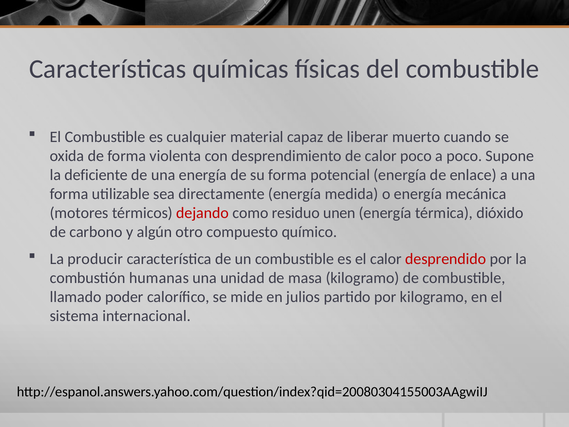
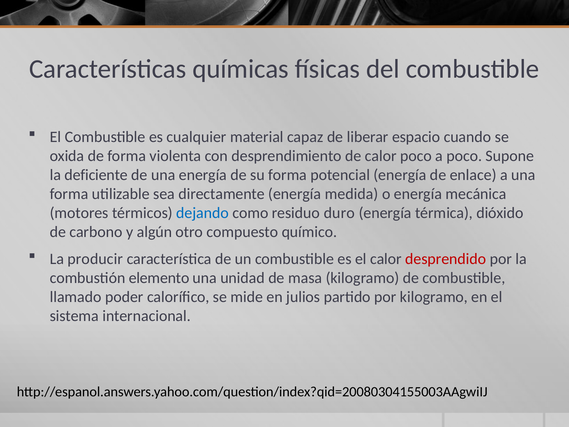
muerto: muerto -> espacio
dejando colour: red -> blue
unen: unen -> duro
humanas: humanas -> elemento
